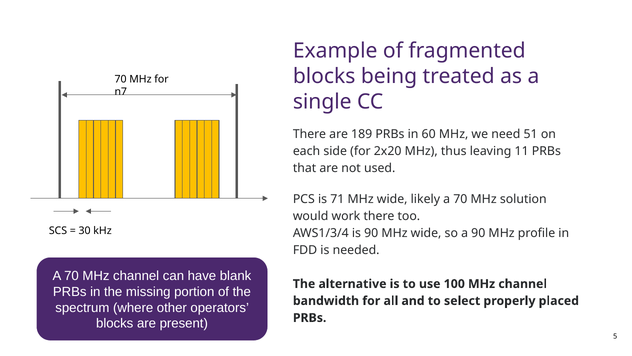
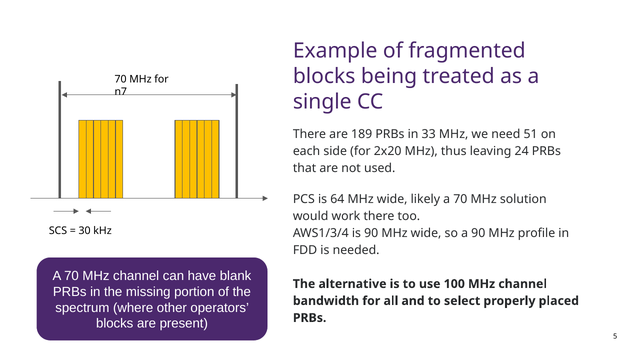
60: 60 -> 33
11: 11 -> 24
71: 71 -> 64
